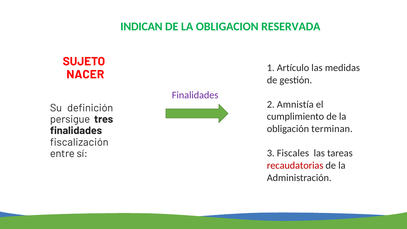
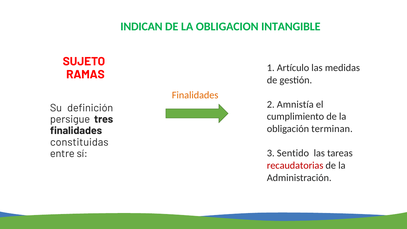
RESERVADA: RESERVADA -> INTANGIBLE
NACER: NACER -> RAMAS
Finalidades at (195, 95) colour: purple -> orange
fiscalización: fiscalización -> constituidas
Fiscales: Fiscales -> Sentido
